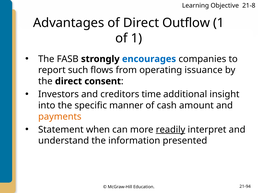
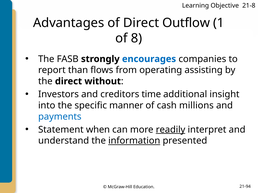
of 1: 1 -> 8
such: such -> than
issuance: issuance -> assisting
consent: consent -> without
amount: amount -> millions
payments colour: orange -> blue
information underline: none -> present
